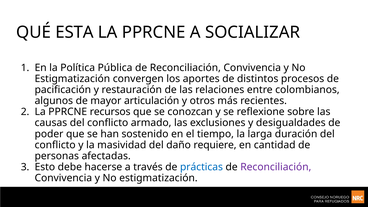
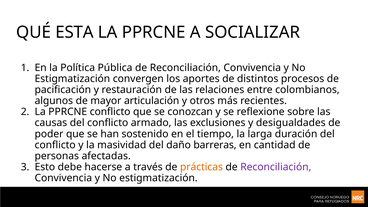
PPRCNE recursos: recursos -> conflicto
requiere: requiere -> barreras
prácticas colour: blue -> orange
